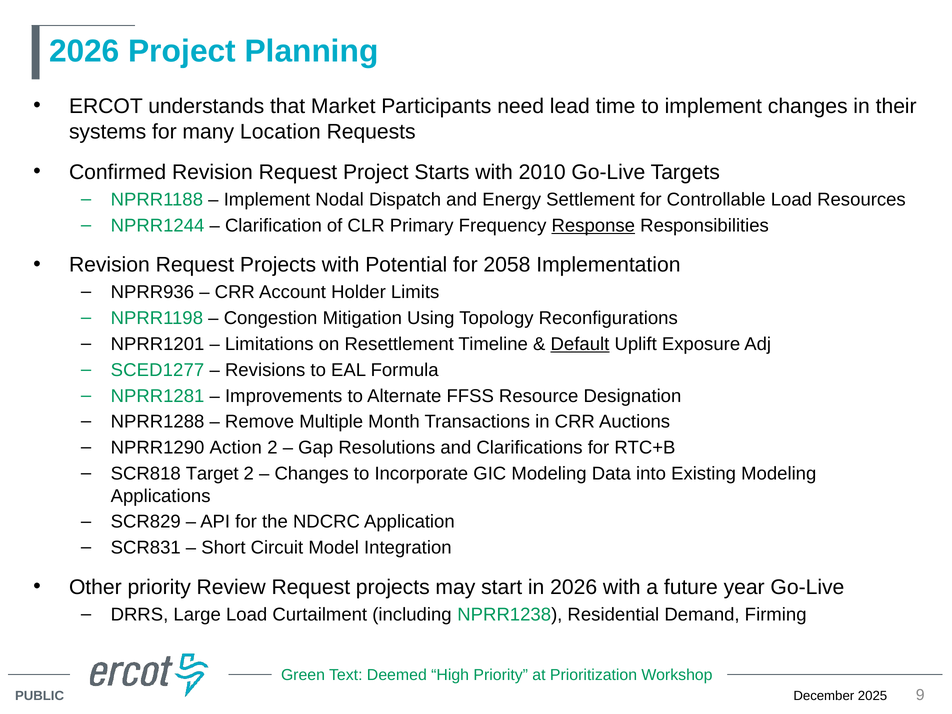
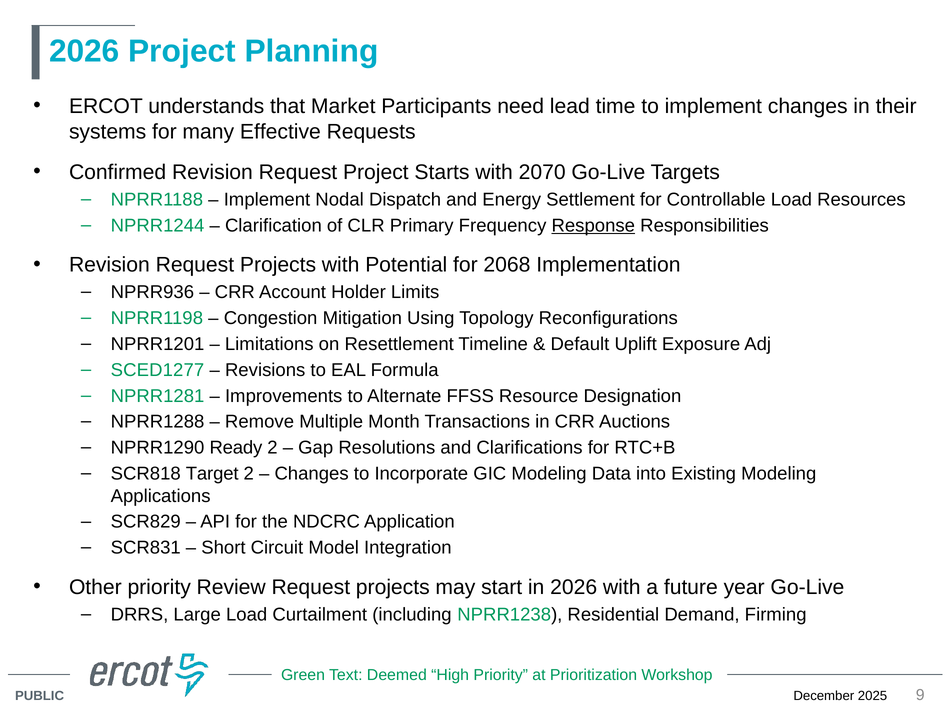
Location: Location -> Effective
2010: 2010 -> 2070
2058: 2058 -> 2068
Default underline: present -> none
Action: Action -> Ready
